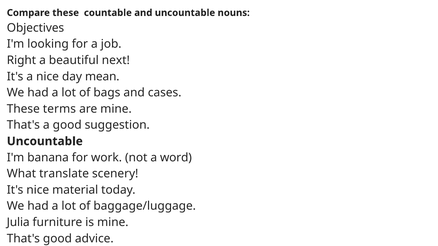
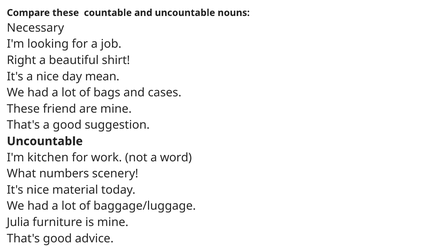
Objectives: Objectives -> Necessary
next: next -> shirt
terms: terms -> friend
banana: banana -> kitchen
translate: translate -> numbers
